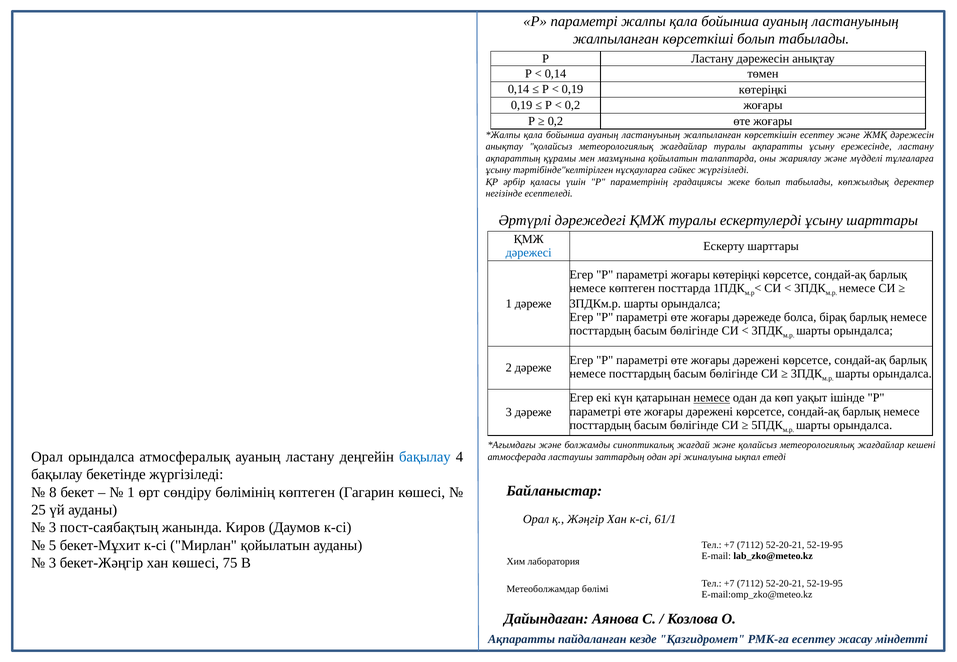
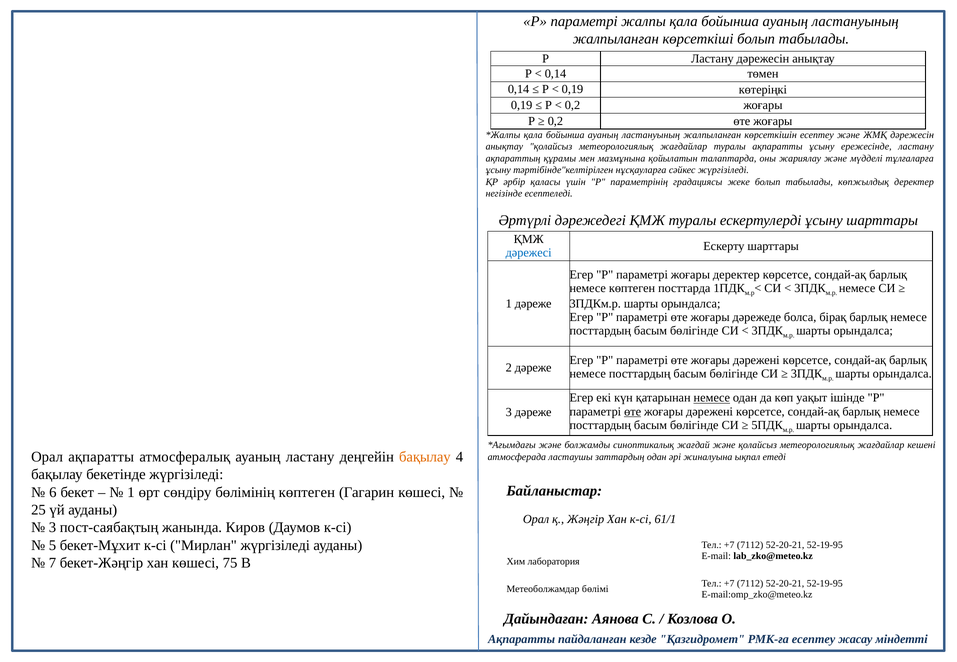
жоғары көтеріңкі: көтеріңкі -> деректер
өте at (633, 412) underline: none -> present
Орал орындалса: орындалса -> ақпаратты
бақылау at (425, 457) colour: blue -> orange
8: 8 -> 6
Мирлан қойылатын: қойылатын -> жүргізіледі
3 at (52, 563): 3 -> 7
